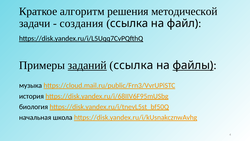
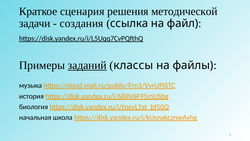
алгоритм: алгоритм -> сценария
ссылка at (133, 65): ссылка -> классы
файлы underline: present -> none
